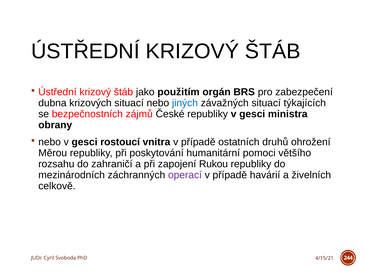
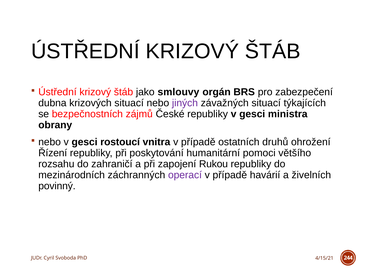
použitím: použitím -> smlouvy
jiných colour: blue -> purple
Měrou: Měrou -> Řízení
celkově: celkově -> povinný
